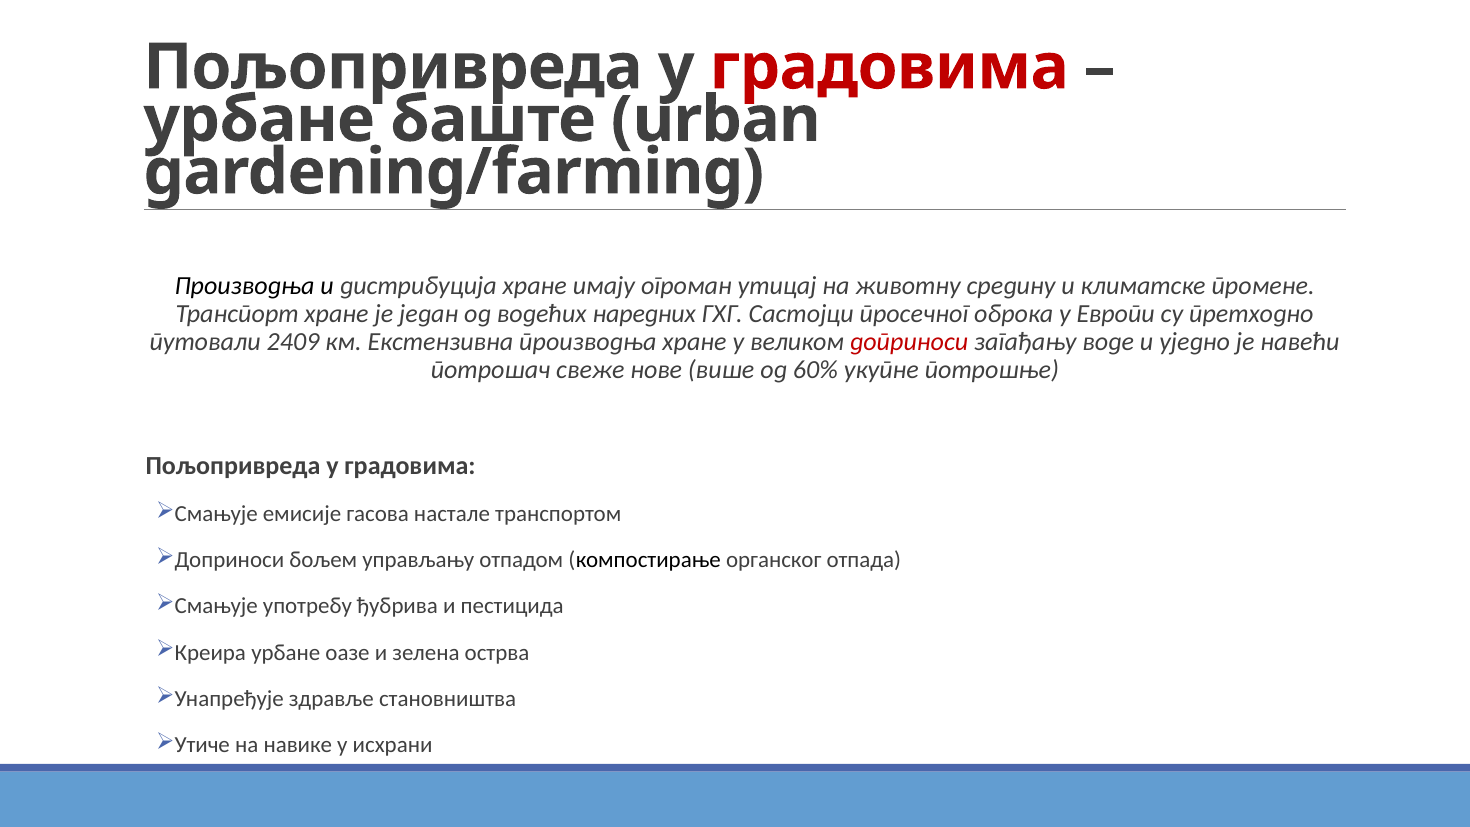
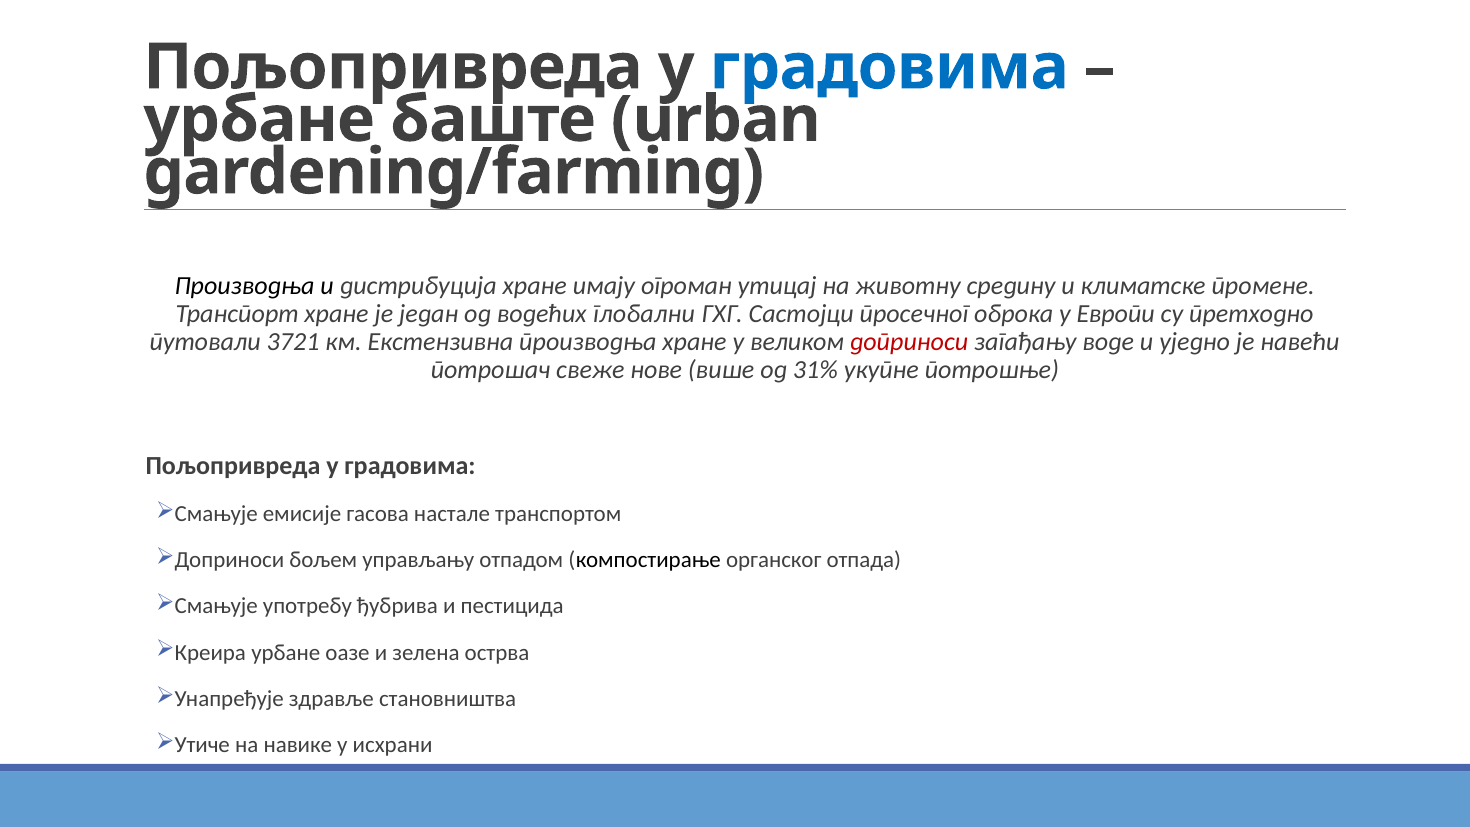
градовима at (889, 67) colour: red -> blue
наредних: наредних -> глобални
2409: 2409 -> 3721
60%: 60% -> 31%
